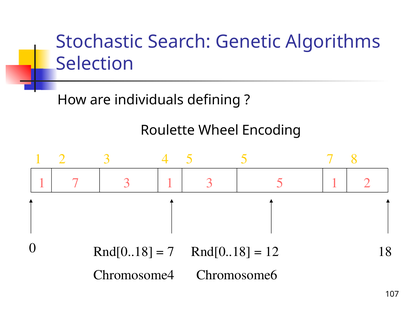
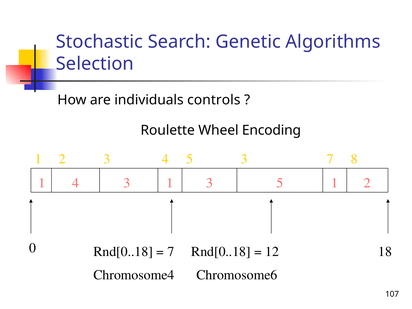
defining: defining -> controls
5 5: 5 -> 3
1 7: 7 -> 4
